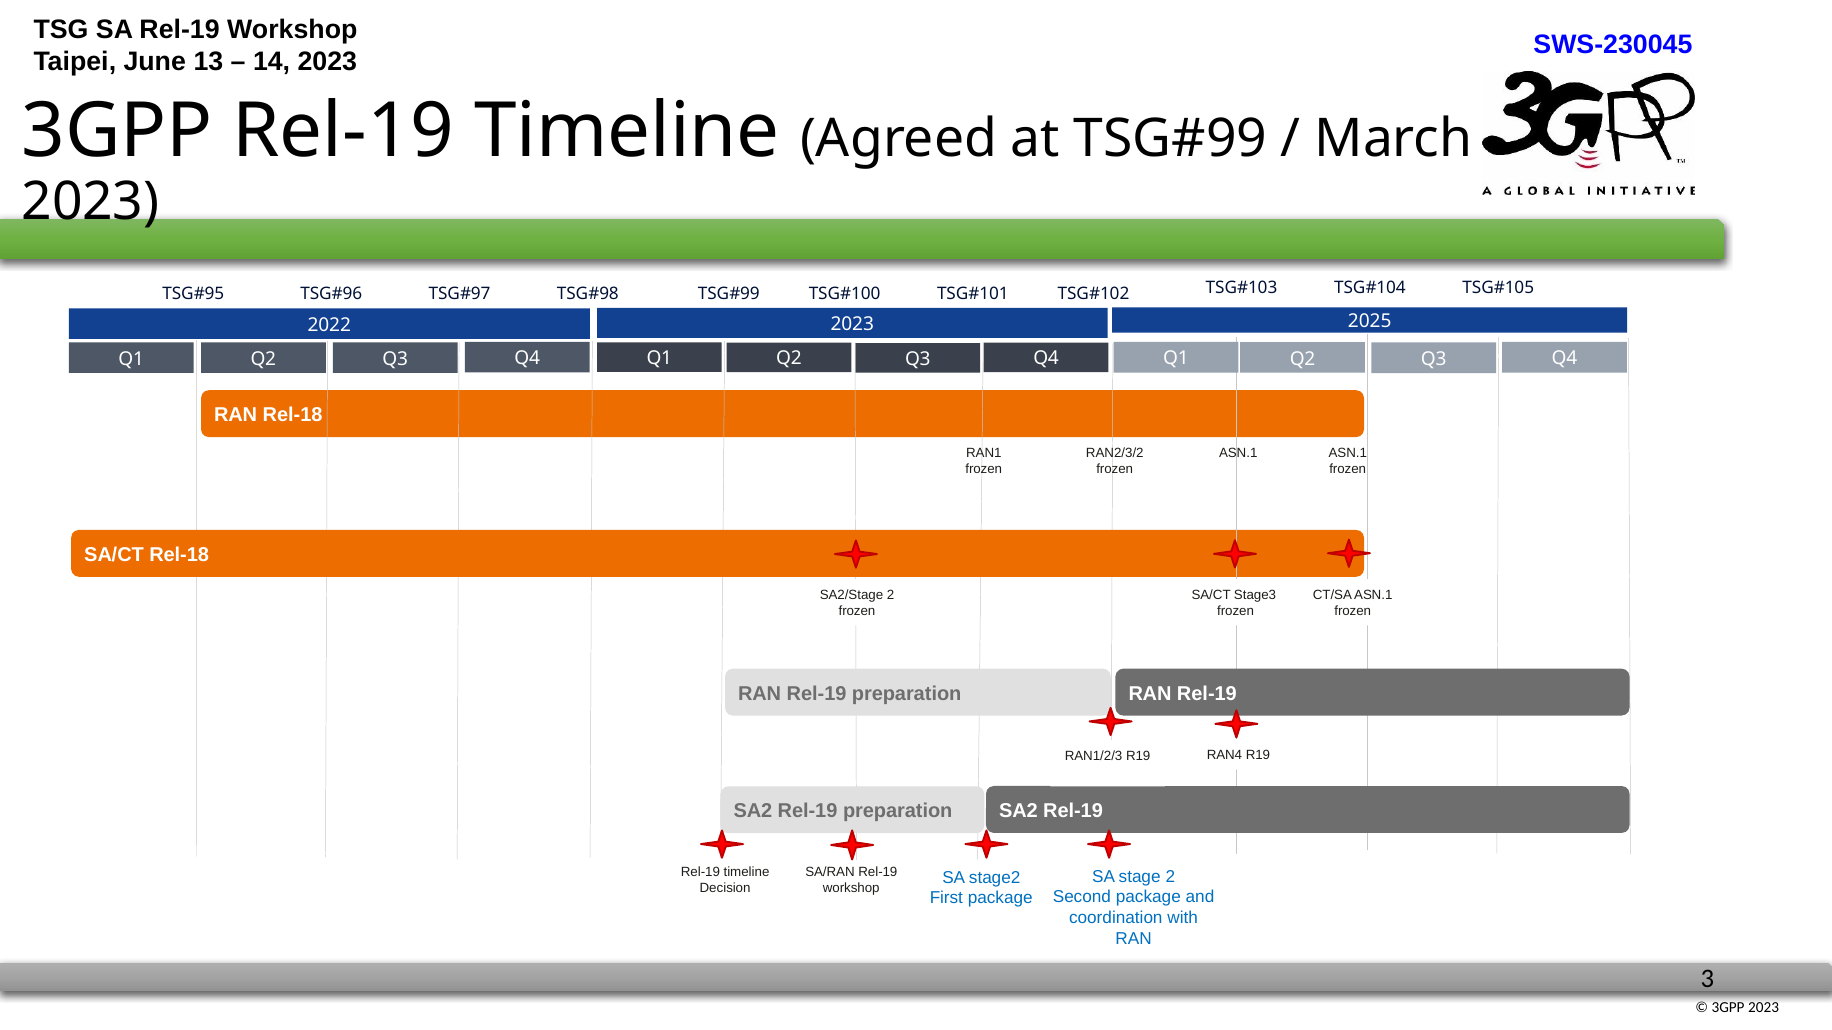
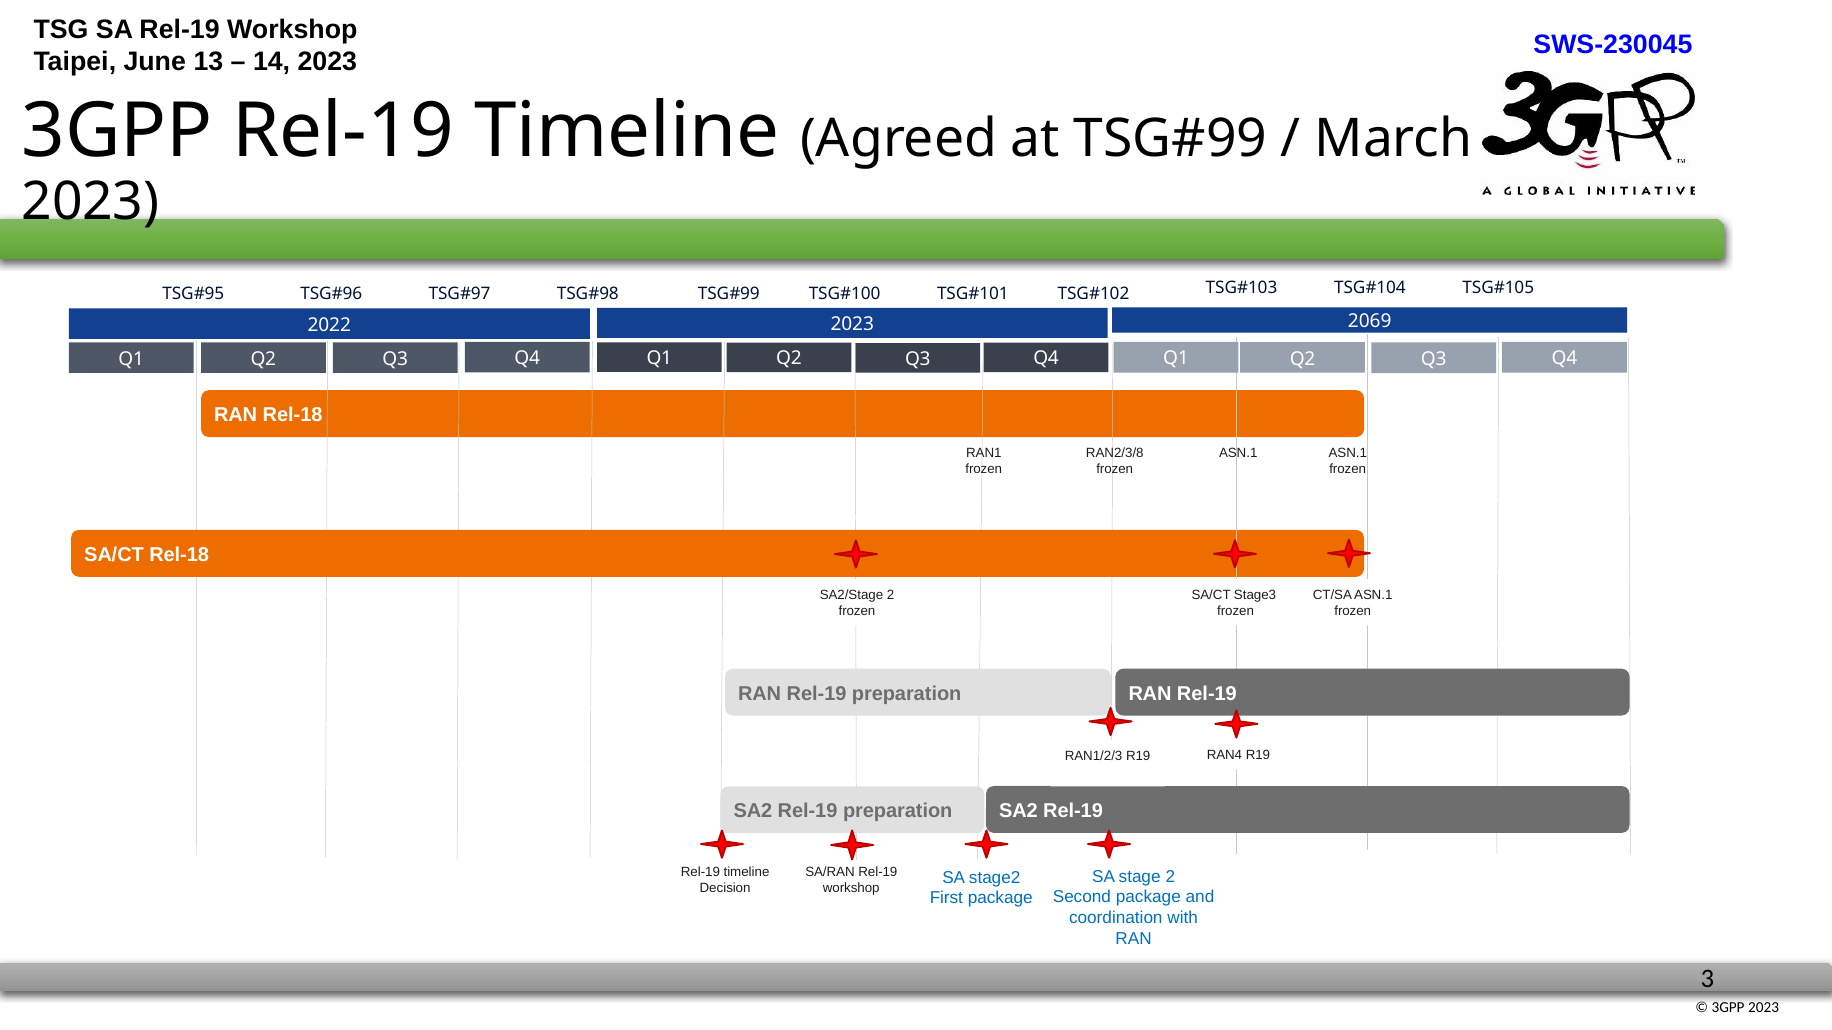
2025: 2025 -> 2069
RAN2/3/2: RAN2/3/2 -> RAN2/3/8
